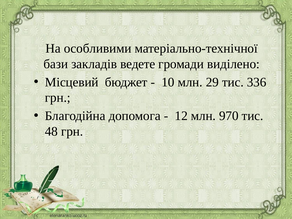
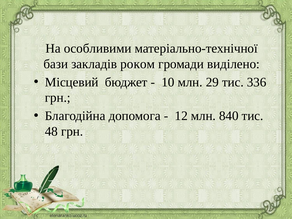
ведете: ведете -> роком
970: 970 -> 840
